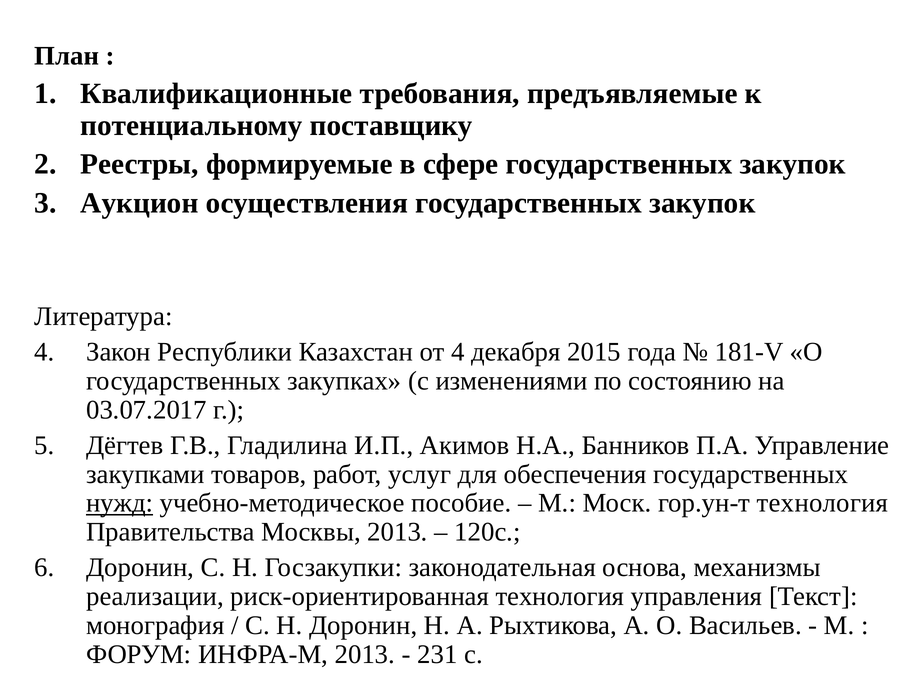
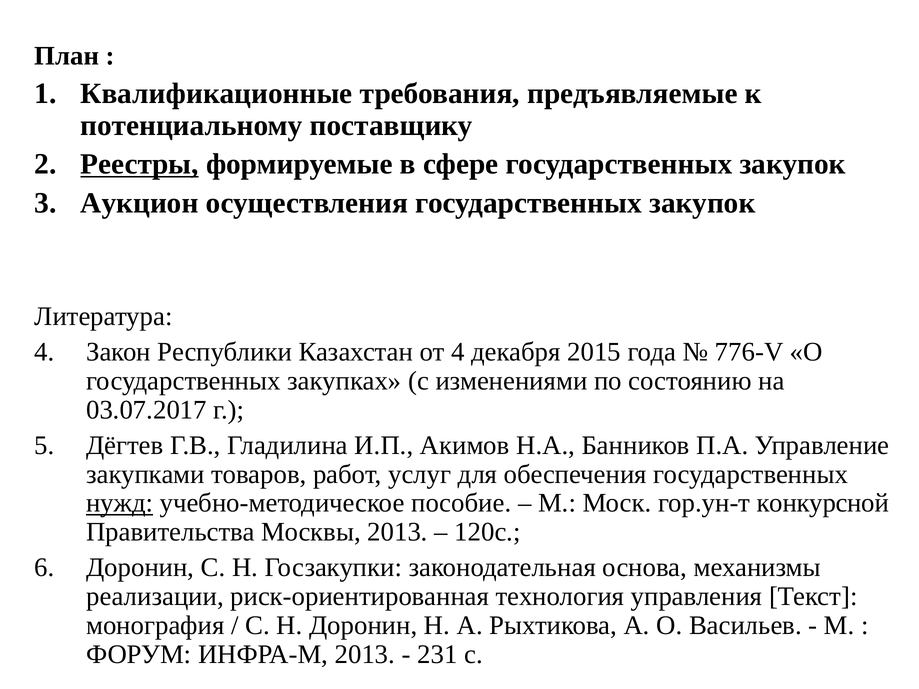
Реестры underline: none -> present
181-V: 181-V -> 776-V
гор.ун-т технология: технология -> конкурсной
